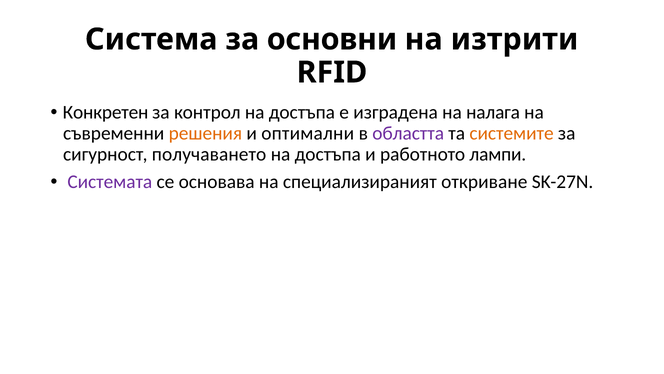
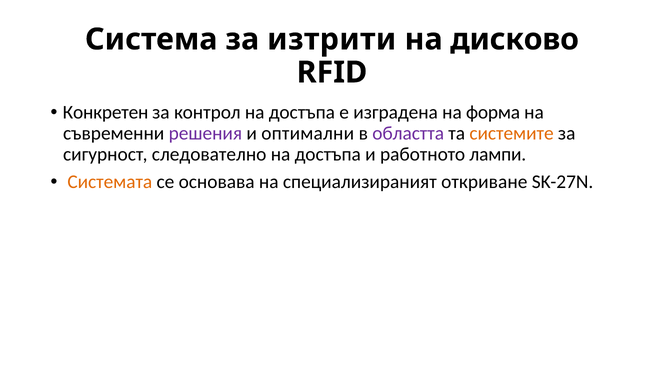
основни: основни -> изтрити
изтрити: изтрити -> дисково
налага: налага -> форма
решения colour: orange -> purple
получаването: получаването -> следователно
Системата colour: purple -> orange
